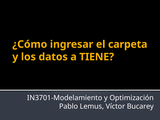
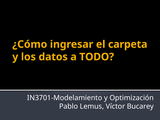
TIENE: TIENE -> TODO
